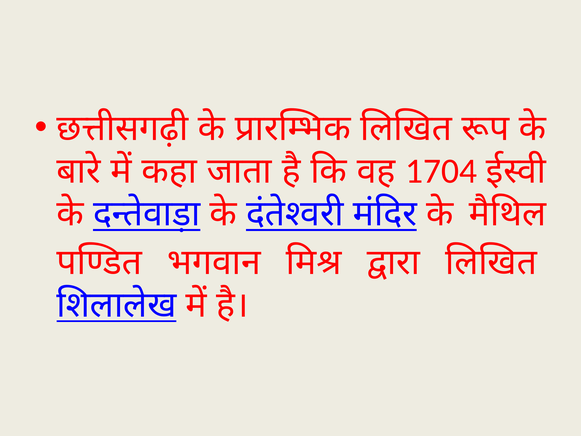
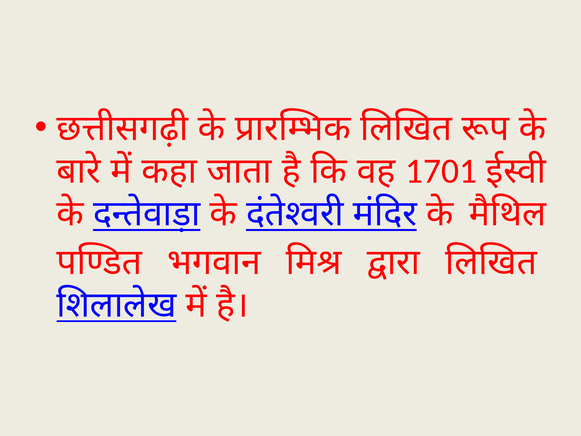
1704: 1704 -> 1701
